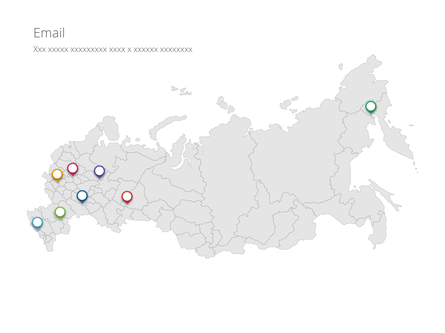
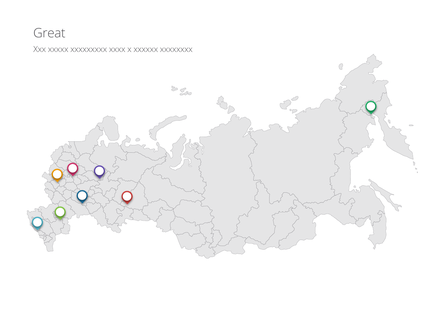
Email: Email -> Great
